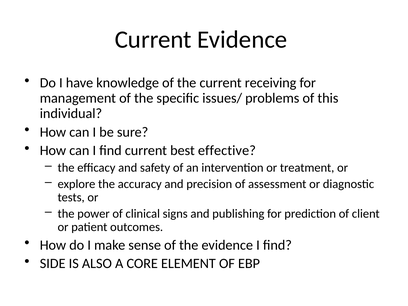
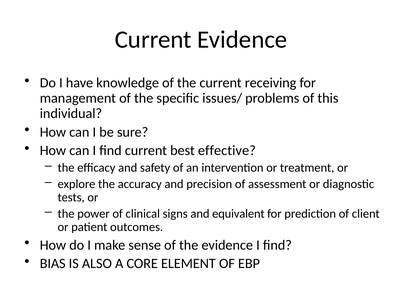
publishing: publishing -> equivalent
SIDE: SIDE -> BIAS
